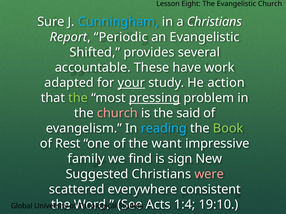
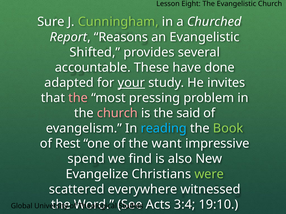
Cunningham colour: light blue -> light green
a Christians: Christians -> Churched
Periodic: Periodic -> Reasons
work: work -> done
action: action -> invites
the at (78, 98) colour: light green -> pink
pressing underline: present -> none
family: family -> spend
sign: sign -> also
Suggested: Suggested -> Evangelize
were colour: pink -> light green
consistent: consistent -> witnessed
1:4: 1:4 -> 3:4
